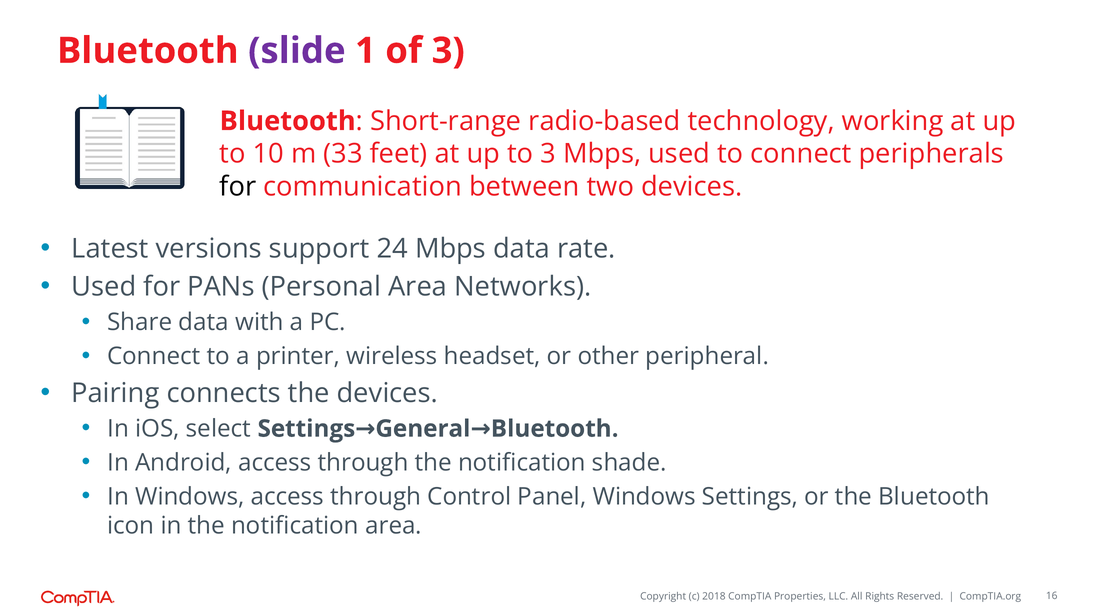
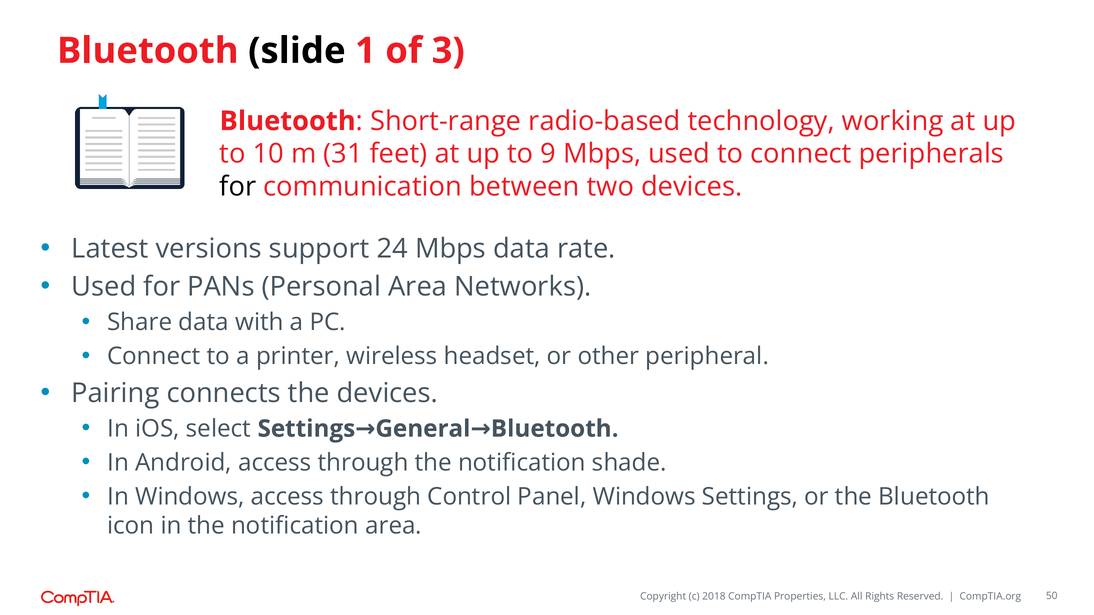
slide colour: purple -> black
33: 33 -> 31
to 3: 3 -> 9
16: 16 -> 50
